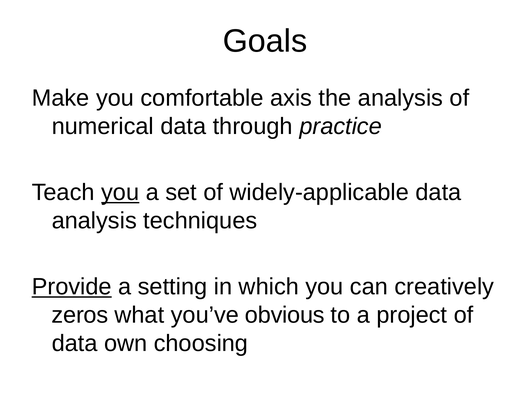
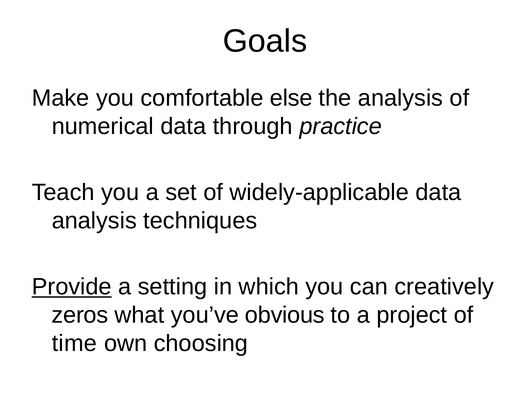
axis: axis -> else
you at (120, 192) underline: present -> none
data at (75, 343): data -> time
